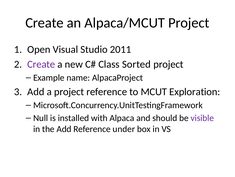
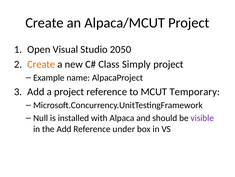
2011: 2011 -> 2050
Create at (41, 64) colour: purple -> orange
Sorted: Sorted -> Simply
Exploration: Exploration -> Temporary
